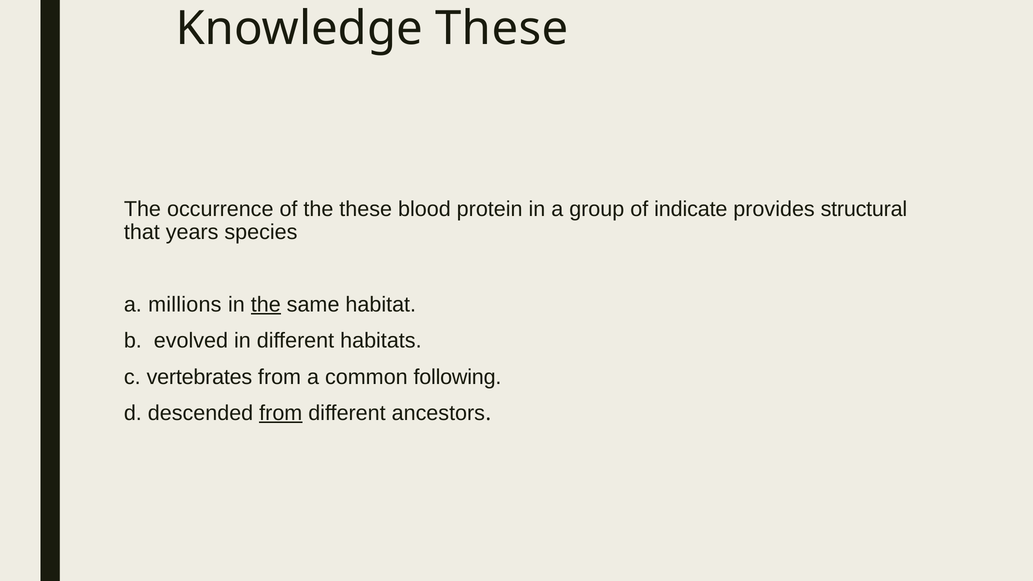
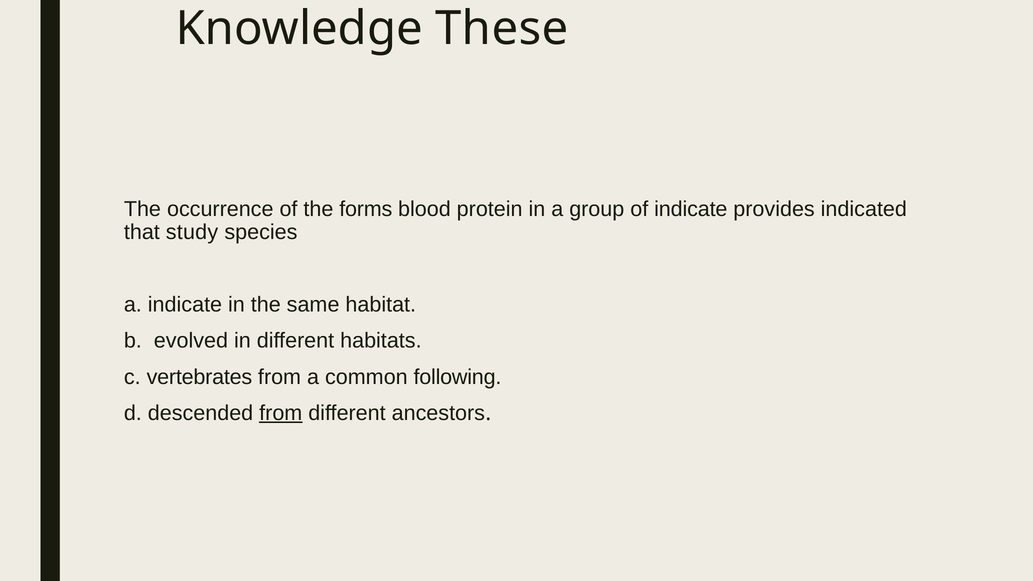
the these: these -> forms
structural: structural -> indicated
years: years -> study
a millions: millions -> indicate
the at (266, 305) underline: present -> none
